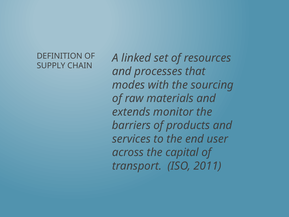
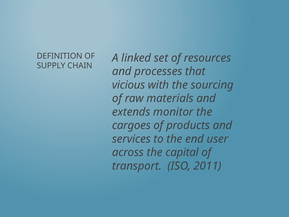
modes: modes -> vicious
barriers: barriers -> cargoes
